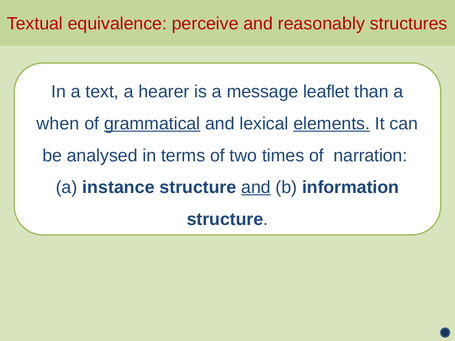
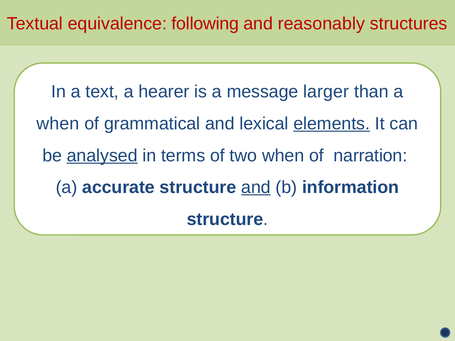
perceive: perceive -> following
leaflet: leaflet -> larger
grammatical underline: present -> none
analysed underline: none -> present
two times: times -> when
instance: instance -> accurate
